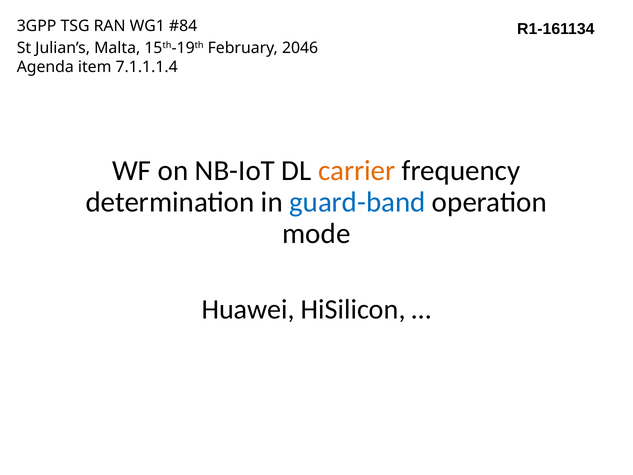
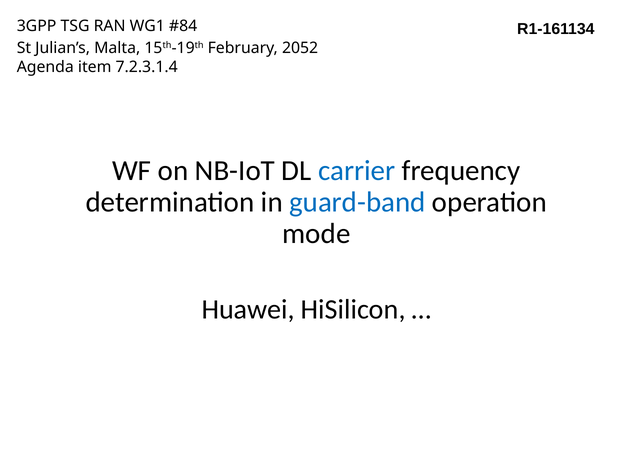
2046: 2046 -> 2052
7.1.1.1.4: 7.1.1.1.4 -> 7.2.3.1.4
carrier colour: orange -> blue
